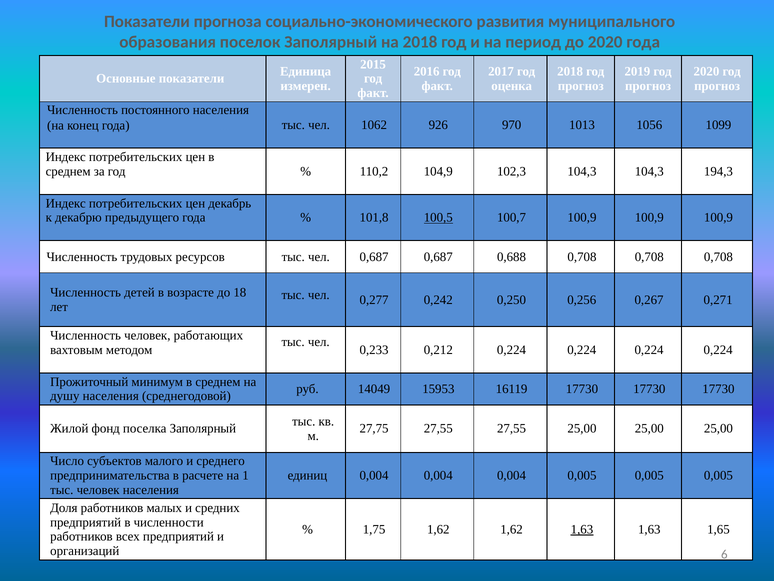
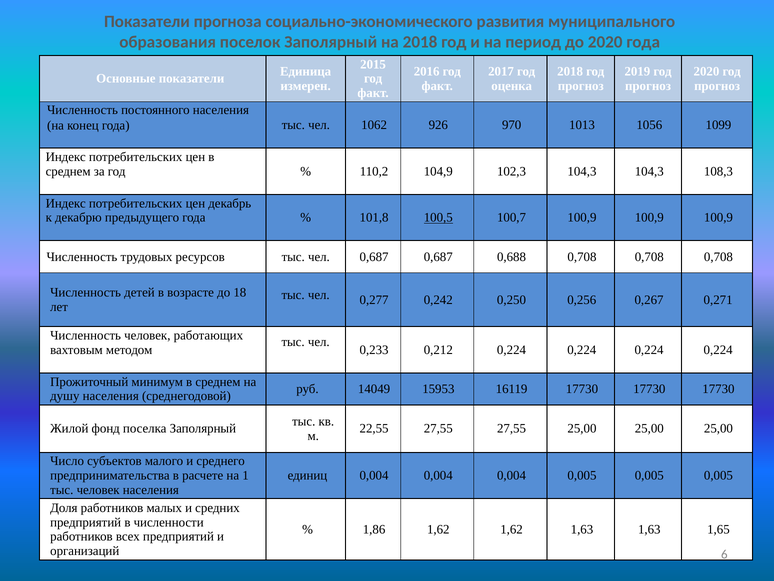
194,3: 194,3 -> 108,3
27,75: 27,75 -> 22,55
1,75: 1,75 -> 1,86
1,63 at (582, 529) underline: present -> none
